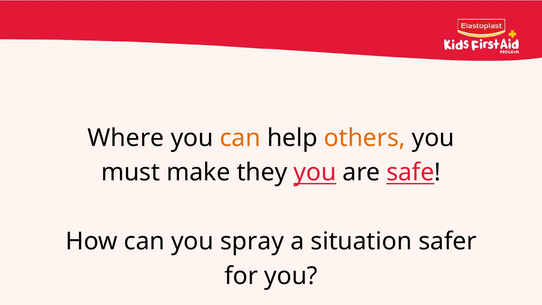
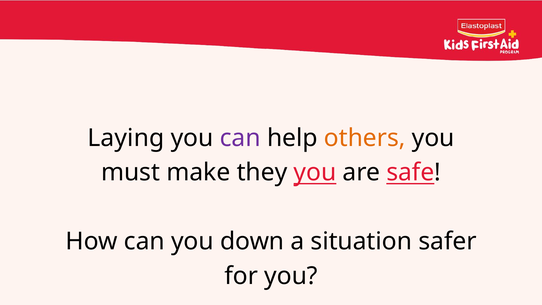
Where: Where -> Laying
can at (240, 138) colour: orange -> purple
spray: spray -> down
